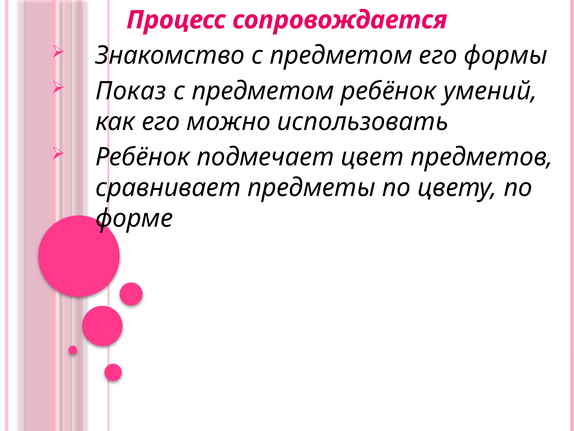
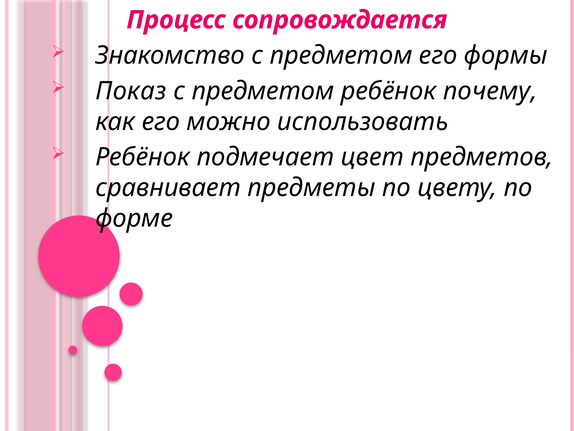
умений: умений -> почему
